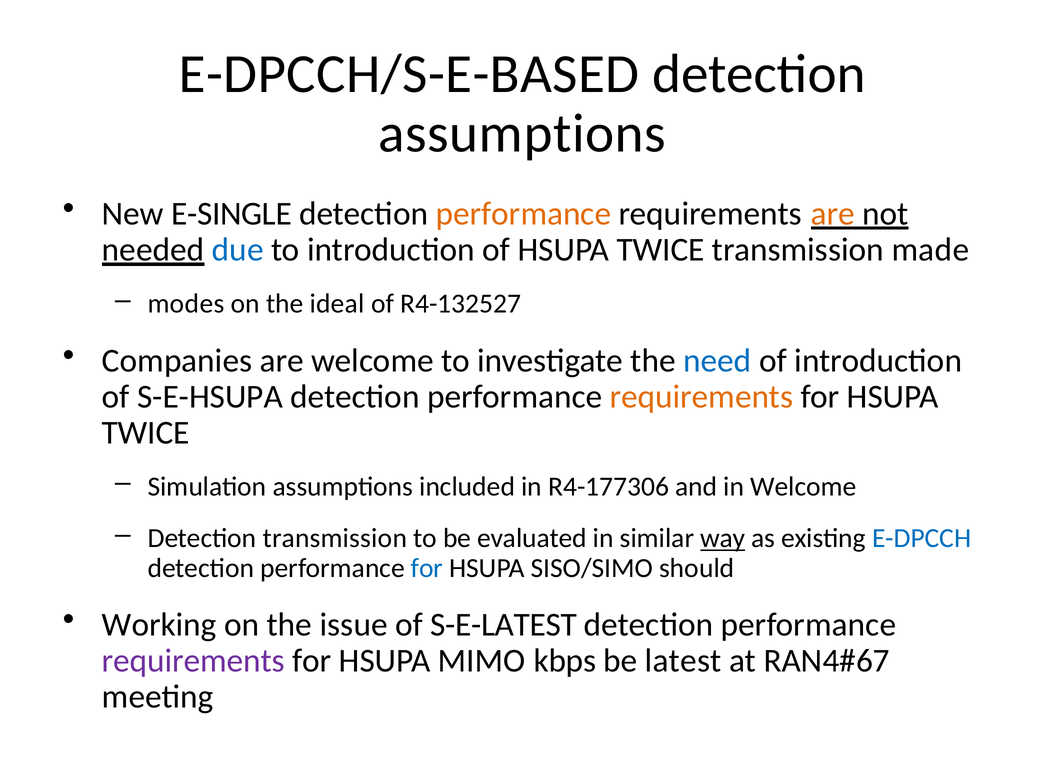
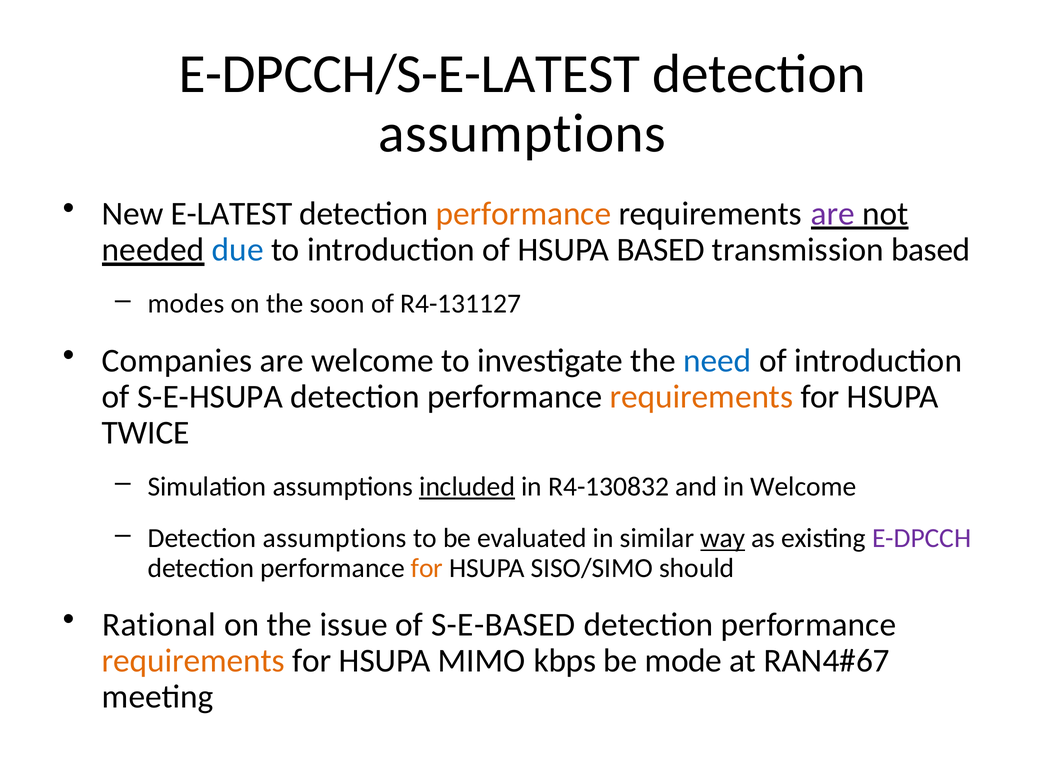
E-DPCCH/S-E-BASED: E-DPCCH/S-E-BASED -> E-DPCCH/S-E-LATEST
E-SINGLE: E-SINGLE -> E-LATEST
are at (833, 214) colour: orange -> purple
of HSUPA TWICE: TWICE -> BASED
transmission made: made -> based
ideal: ideal -> soon
R4-132527: R4-132527 -> R4-131127
included underline: none -> present
R4-177306: R4-177306 -> R4-130832
transmission at (335, 538): transmission -> assumptions
E-DPCCH colour: blue -> purple
for at (427, 568) colour: blue -> orange
Working: Working -> Rational
S-E-LATEST: S-E-LATEST -> S-E-BASED
requirements at (193, 661) colour: purple -> orange
latest: latest -> mode
